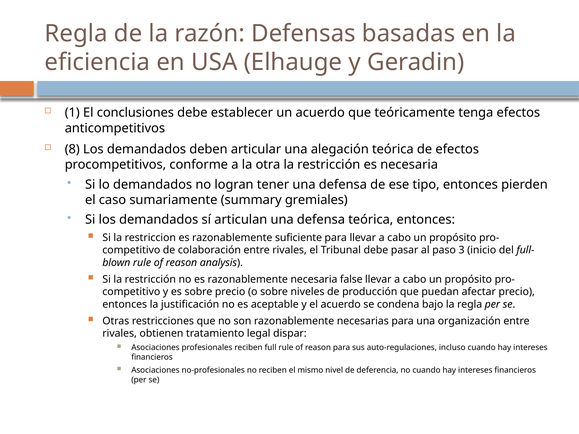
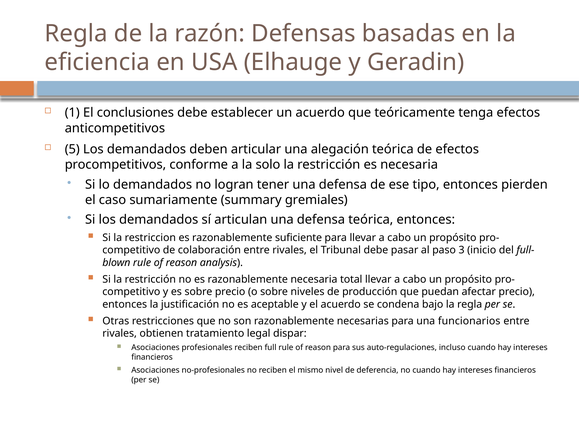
8: 8 -> 5
otra: otra -> solo
false: false -> total
organización: organización -> funcionarios
